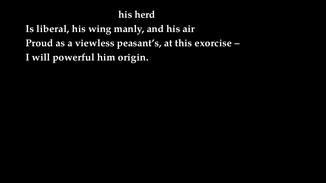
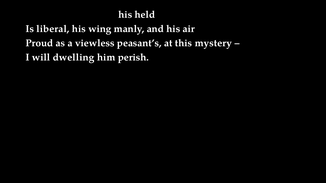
herd: herd -> held
exorcise: exorcise -> mystery
powerful: powerful -> dwelling
origin: origin -> perish
